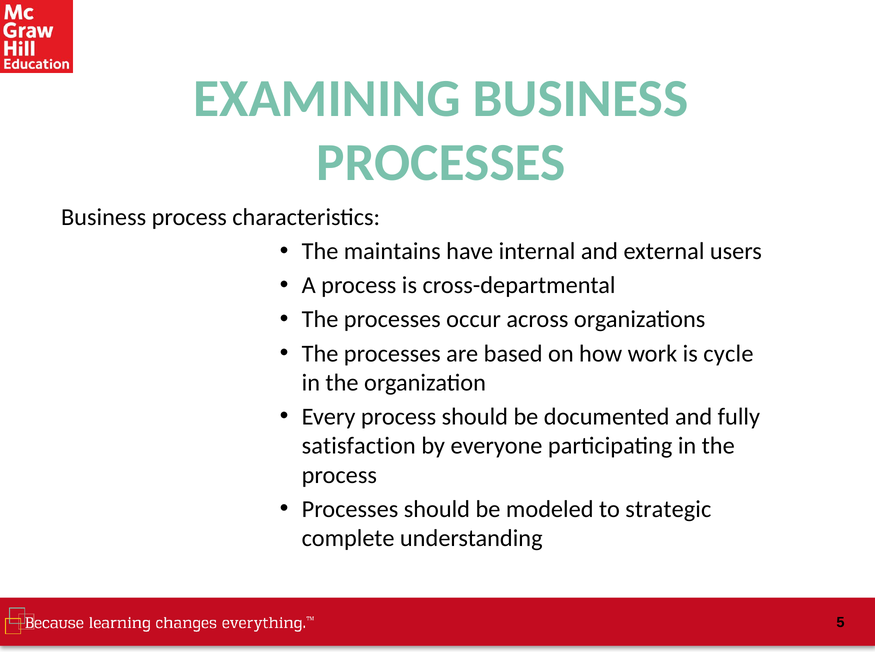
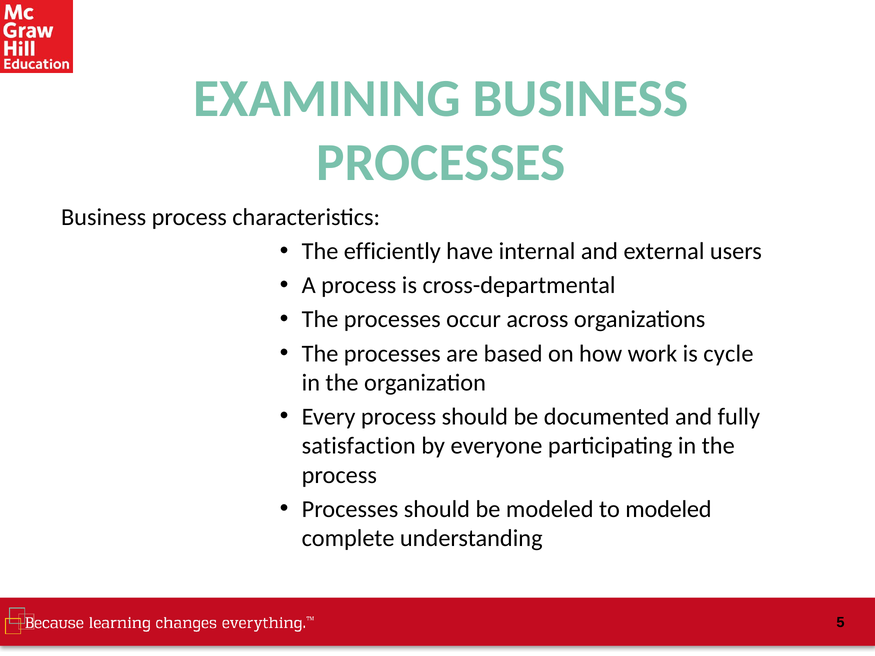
maintains: maintains -> efficiently
to strategic: strategic -> modeled
